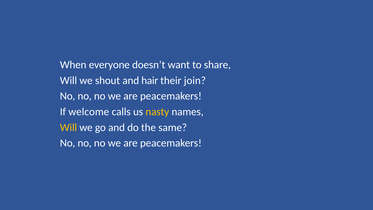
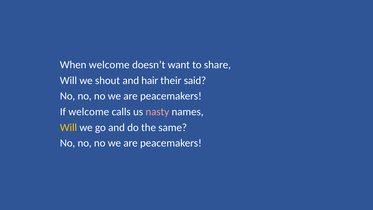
When everyone: everyone -> welcome
join: join -> said
nasty colour: yellow -> pink
